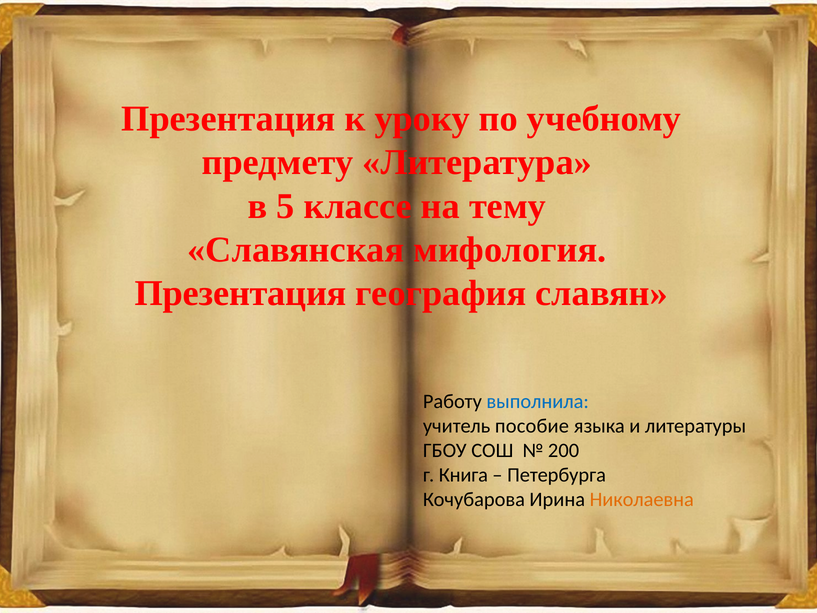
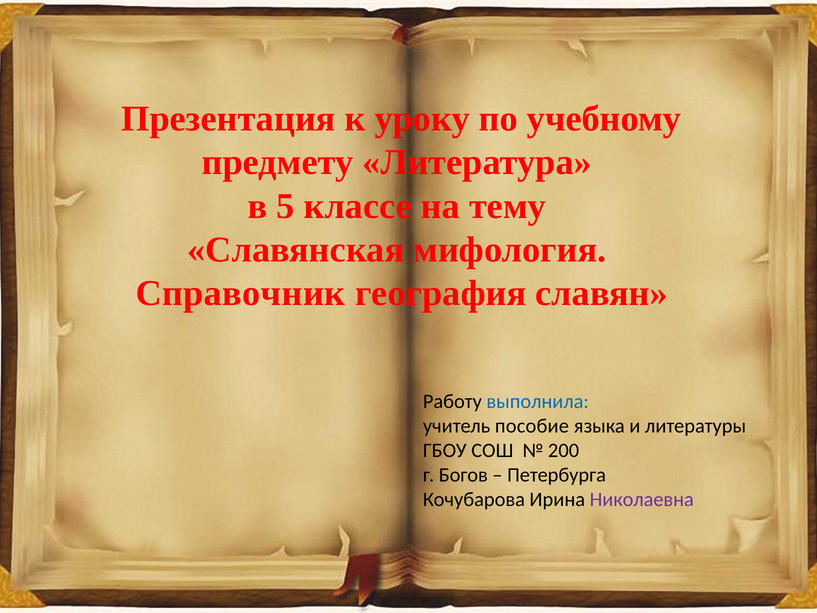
Презентация at (241, 293): Презентация -> Справочник
Книга: Книга -> Богов
Николаевна colour: orange -> purple
